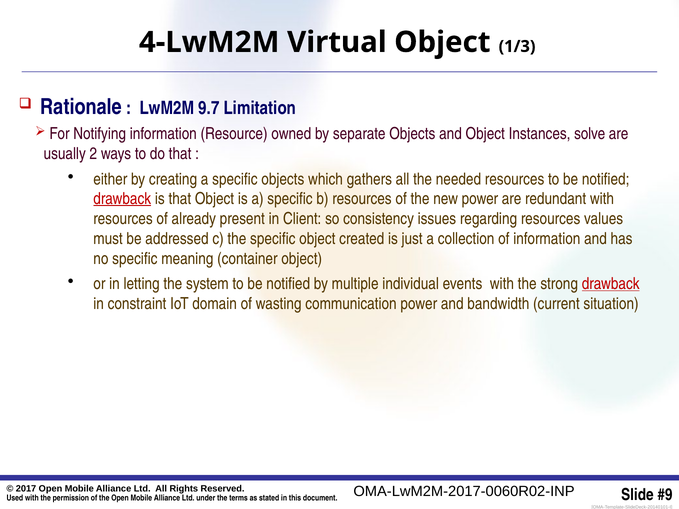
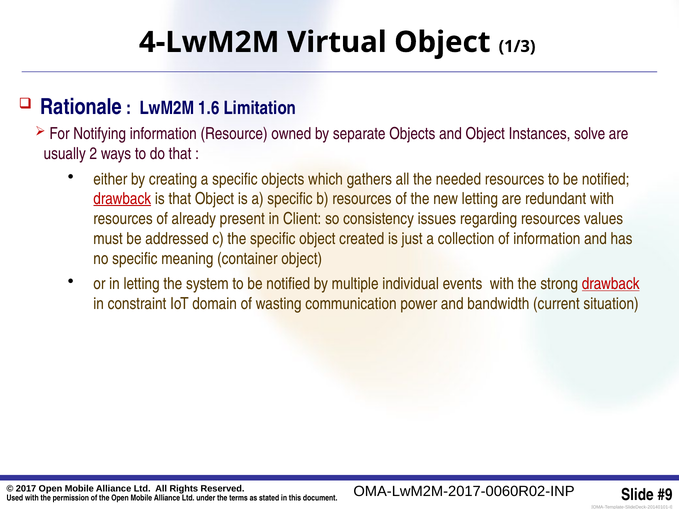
9.7: 9.7 -> 1.6
new power: power -> letting
